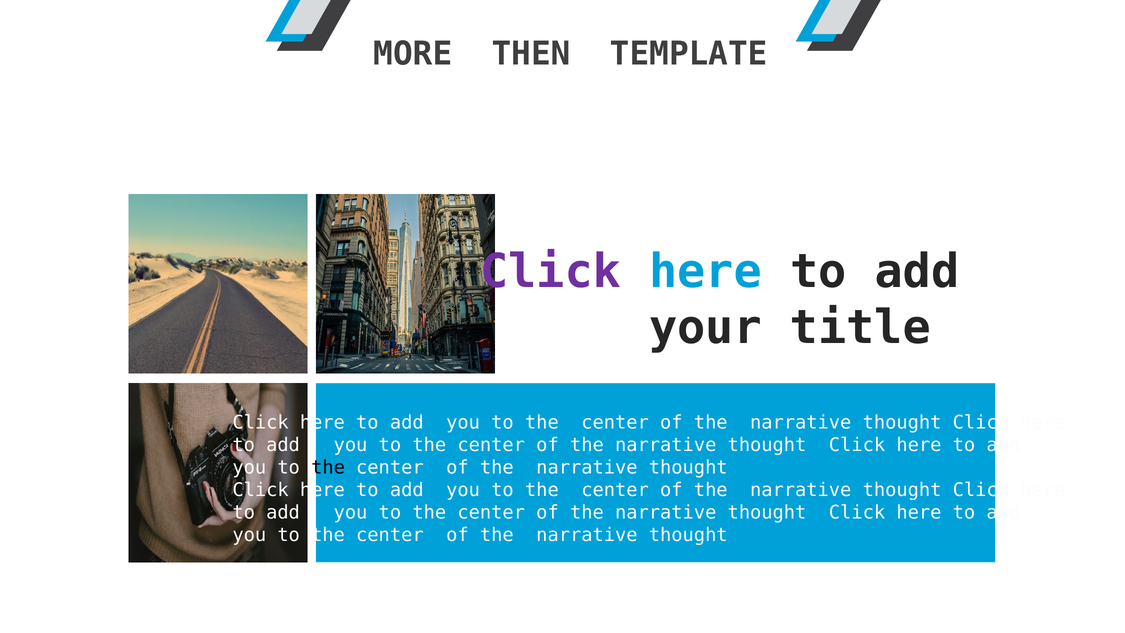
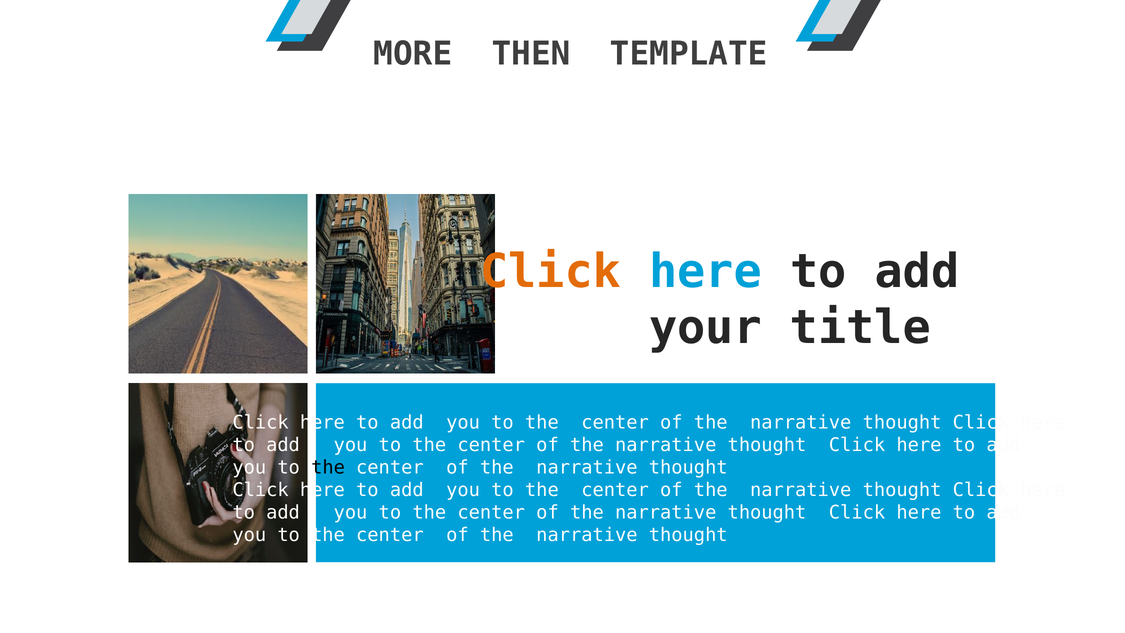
Click at (551, 272) colour: purple -> orange
